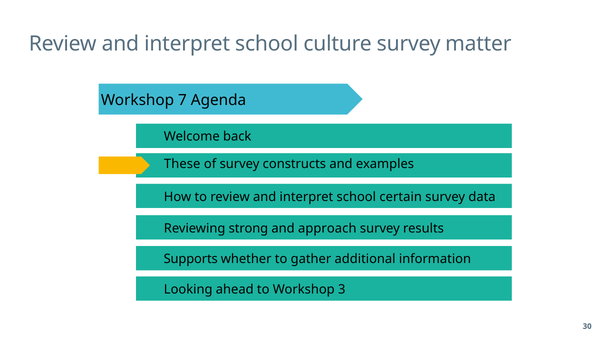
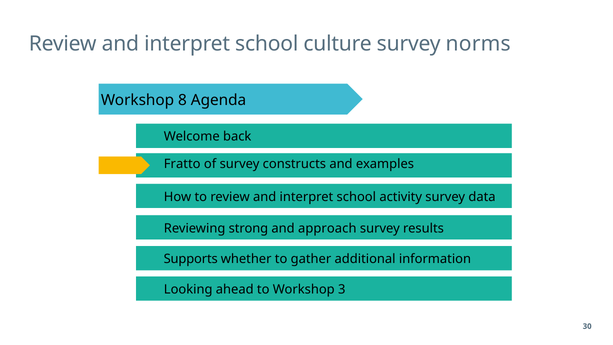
matter: matter -> norms
7: 7 -> 8
These: These -> Fratto
certain: certain -> activity
